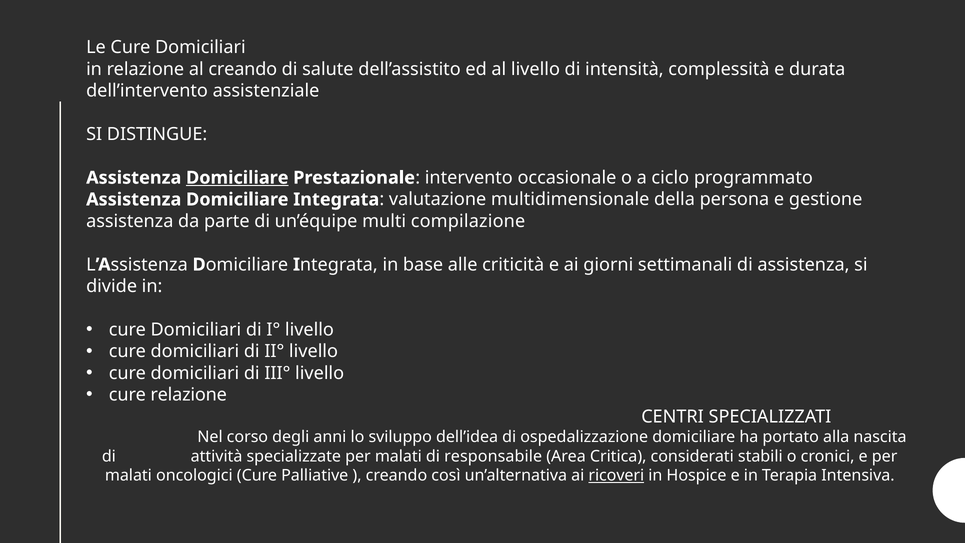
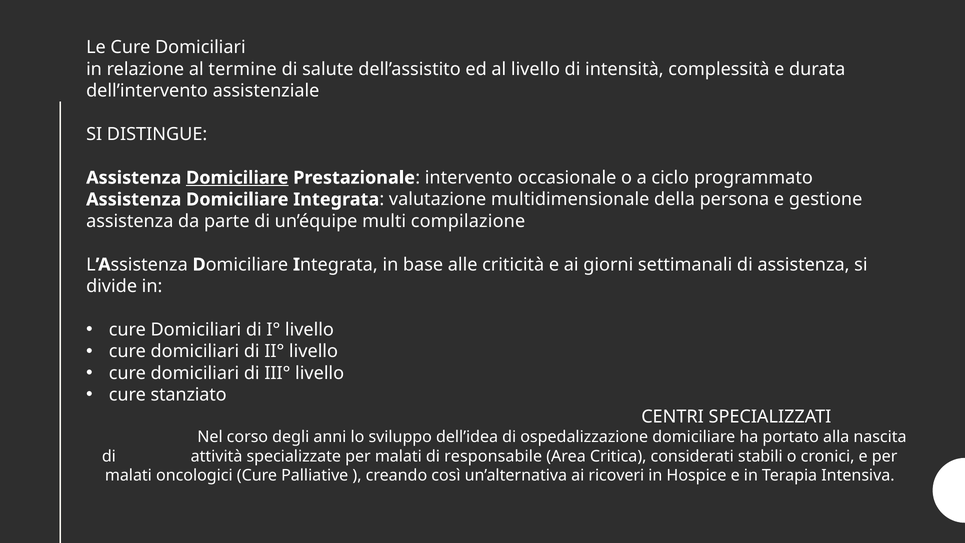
al creando: creando -> termine
cure relazione: relazione -> stanziato
ricoveri underline: present -> none
